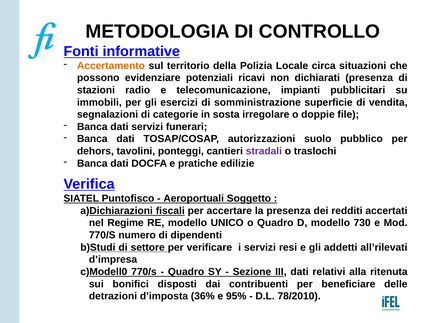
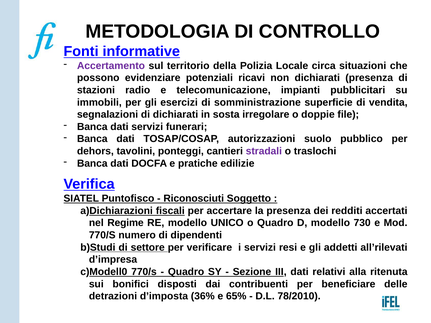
Accertamento colour: orange -> purple
di categorie: categorie -> dichiarati
Aeroportuali: Aeroportuali -> Riconosciuti
95%: 95% -> 65%
